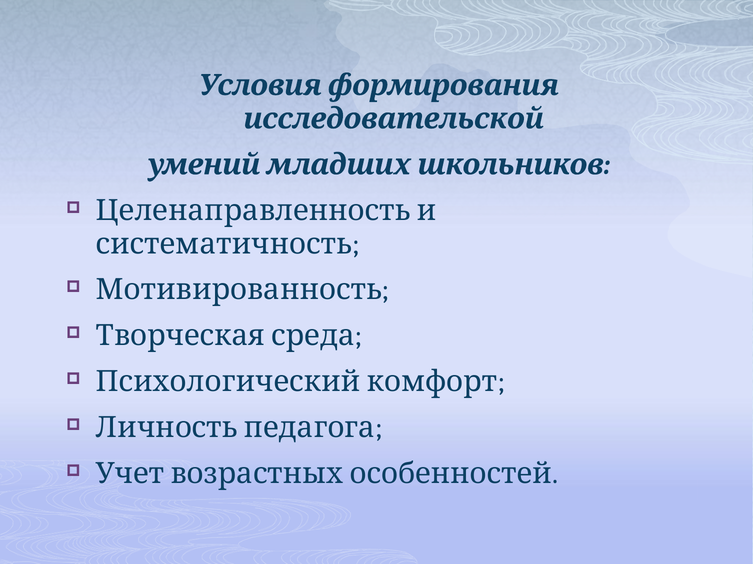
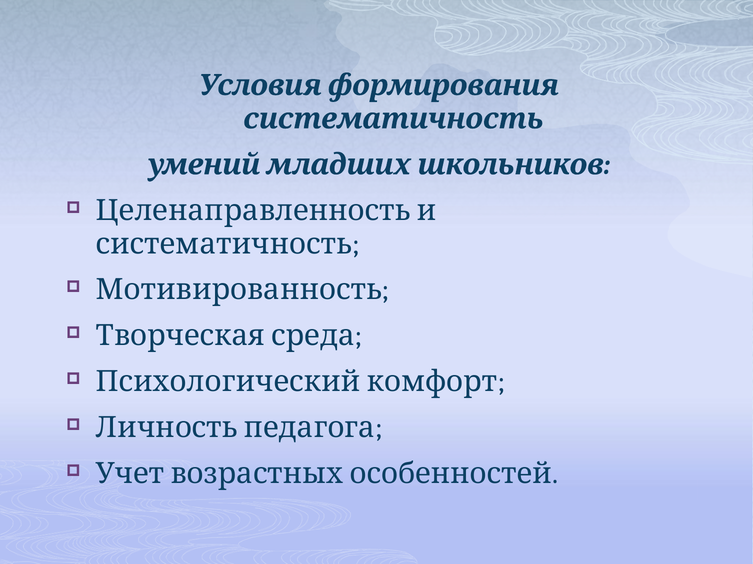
исследовательской at (394, 119): исследовательской -> систематичность
